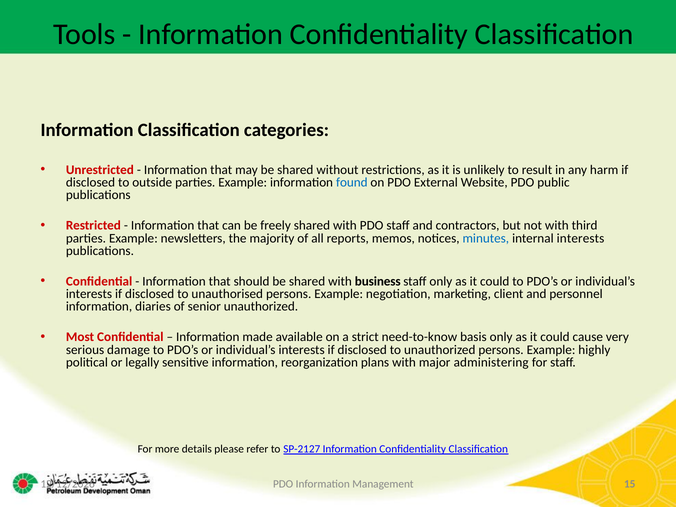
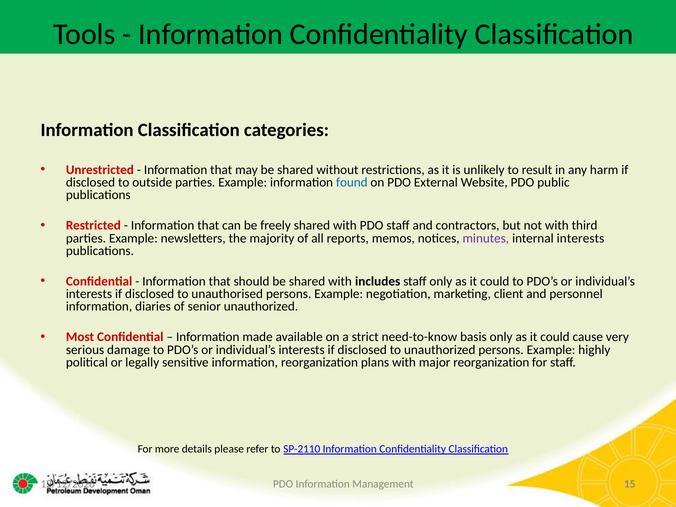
minutes colour: blue -> purple
business: business -> includes
major administering: administering -> reorganization
SP-2127: SP-2127 -> SP-2110
